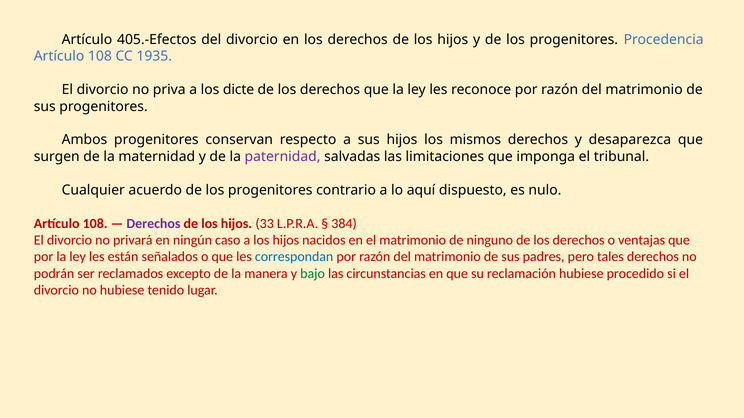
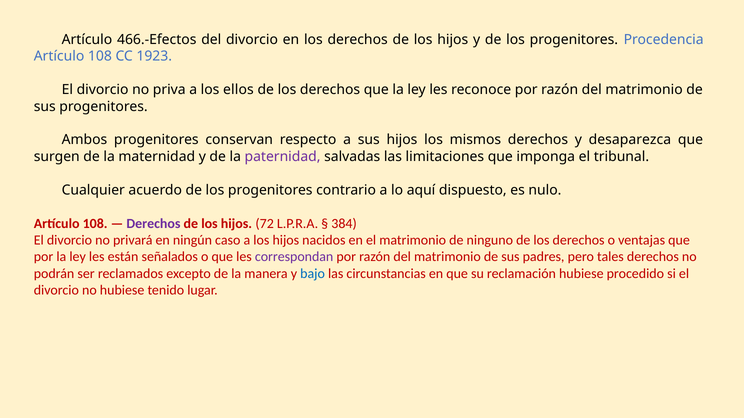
405.-Efectos: 405.-Efectos -> 466.-Efectos
1935: 1935 -> 1923
dicte: dicte -> ellos
33: 33 -> 72
correspondan colour: blue -> purple
bajo colour: green -> blue
